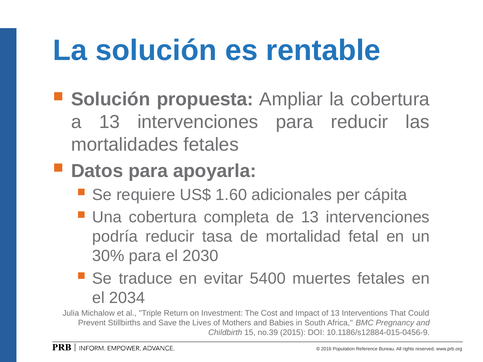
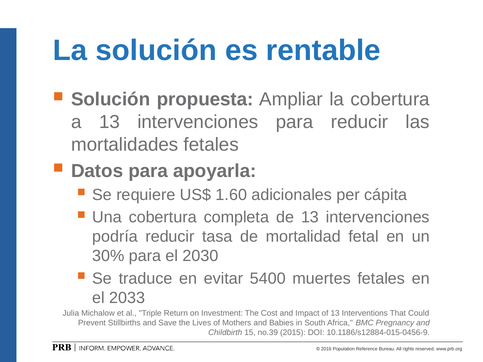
2034: 2034 -> 2033
